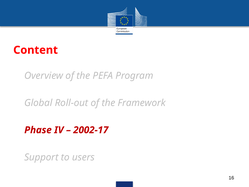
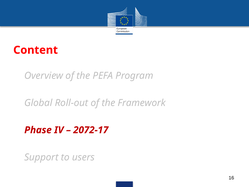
2002-17: 2002-17 -> 2072-17
